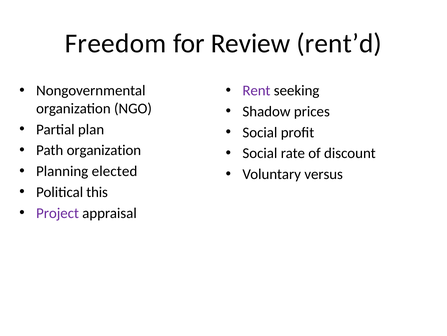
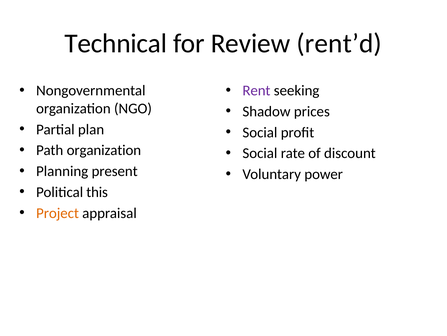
Freedom: Freedom -> Technical
elected: elected -> present
versus: versus -> power
Project colour: purple -> orange
